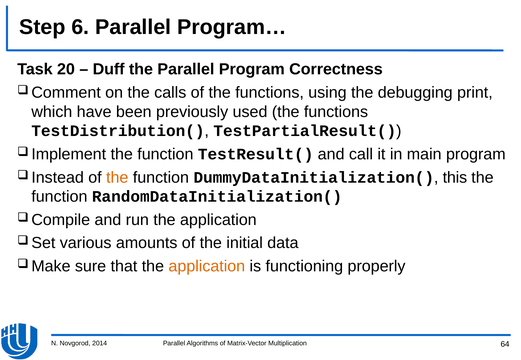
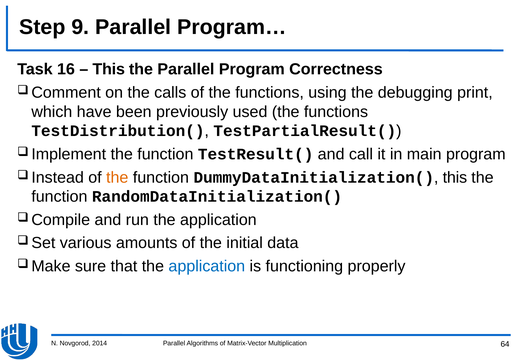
6: 6 -> 9
20: 20 -> 16
Duff at (109, 70): Duff -> This
application at (207, 267) colour: orange -> blue
